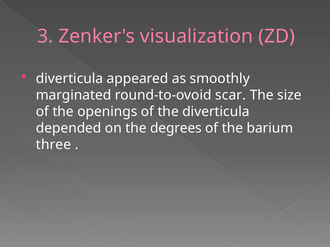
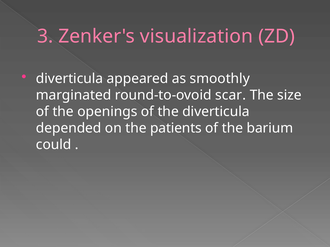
degrees: degrees -> patients
three: three -> could
